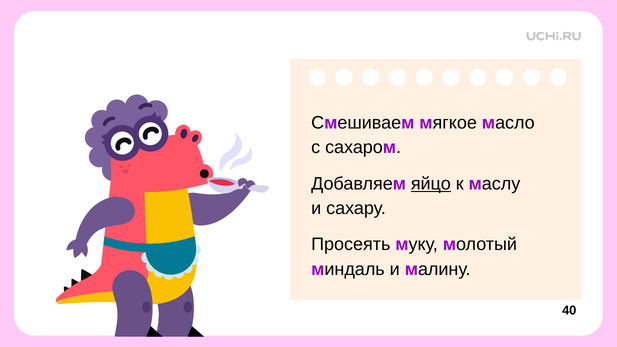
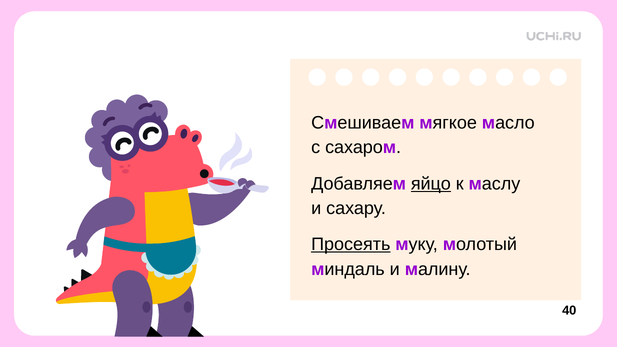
Просеять underline: none -> present
